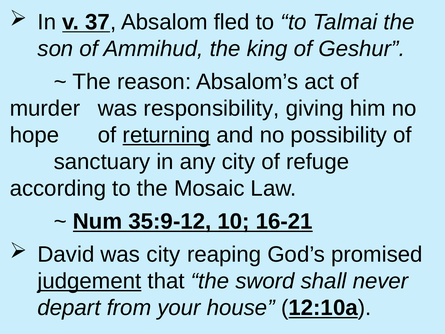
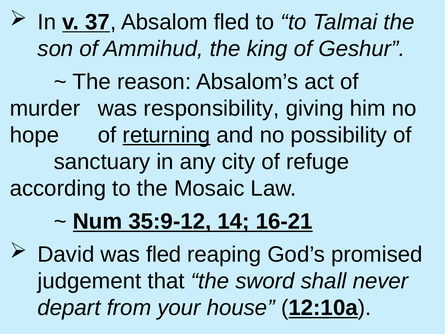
10: 10 -> 14
was city: city -> fled
judgement underline: present -> none
